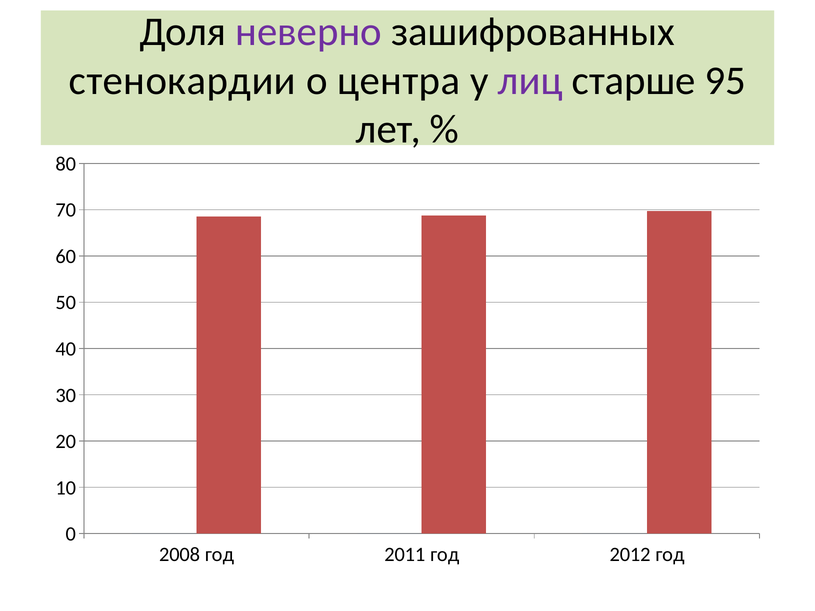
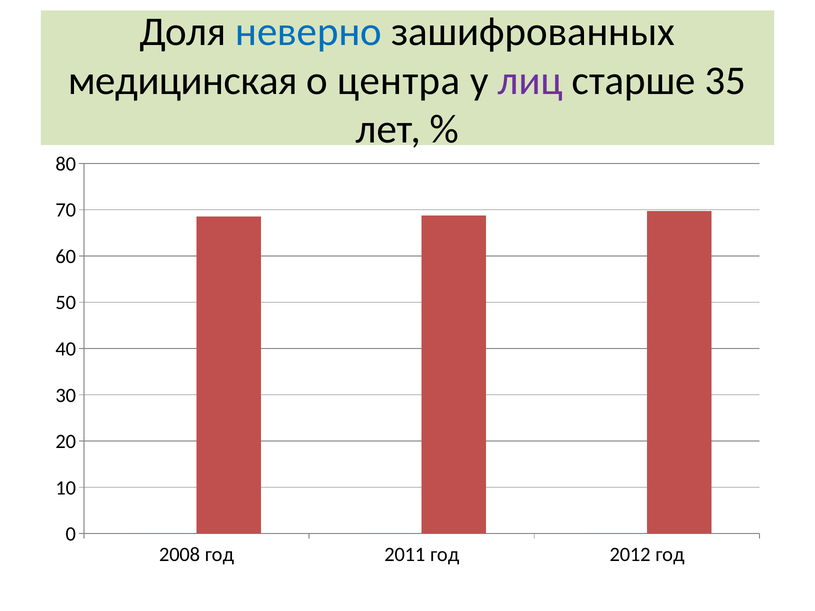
неверно colour: purple -> blue
стенокардии: стенокардии -> медицинская
95: 95 -> 35
